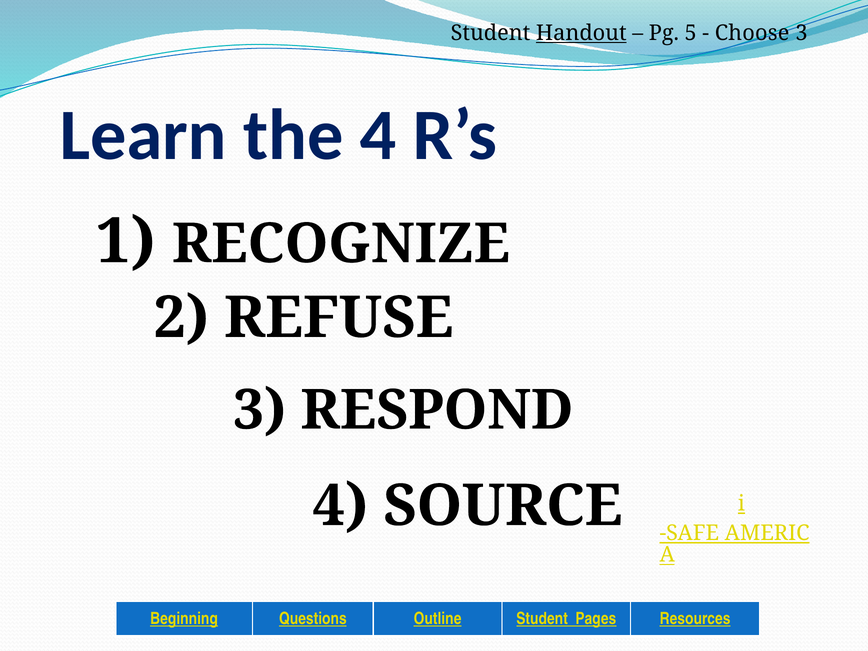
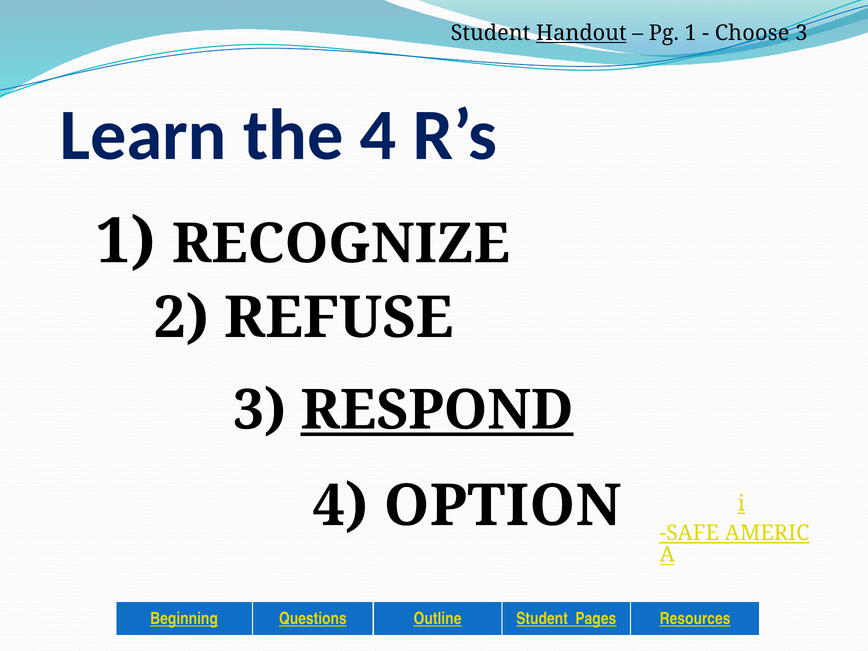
Pg 5: 5 -> 1
RESPOND underline: none -> present
SOURCE: SOURCE -> OPTION
